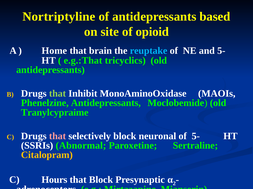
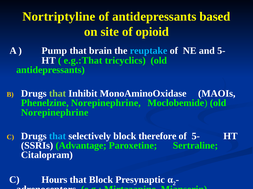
Home: Home -> Pump
Phenelzine Antidepressants: Antidepressants -> Norepinephrine
Tranylcypraime at (55, 113): Tranylcypraime -> Norepinephrine
that at (58, 137) colour: pink -> light blue
neuronal: neuronal -> therefore
Abnormal: Abnormal -> Advantage
Citalopram colour: yellow -> white
